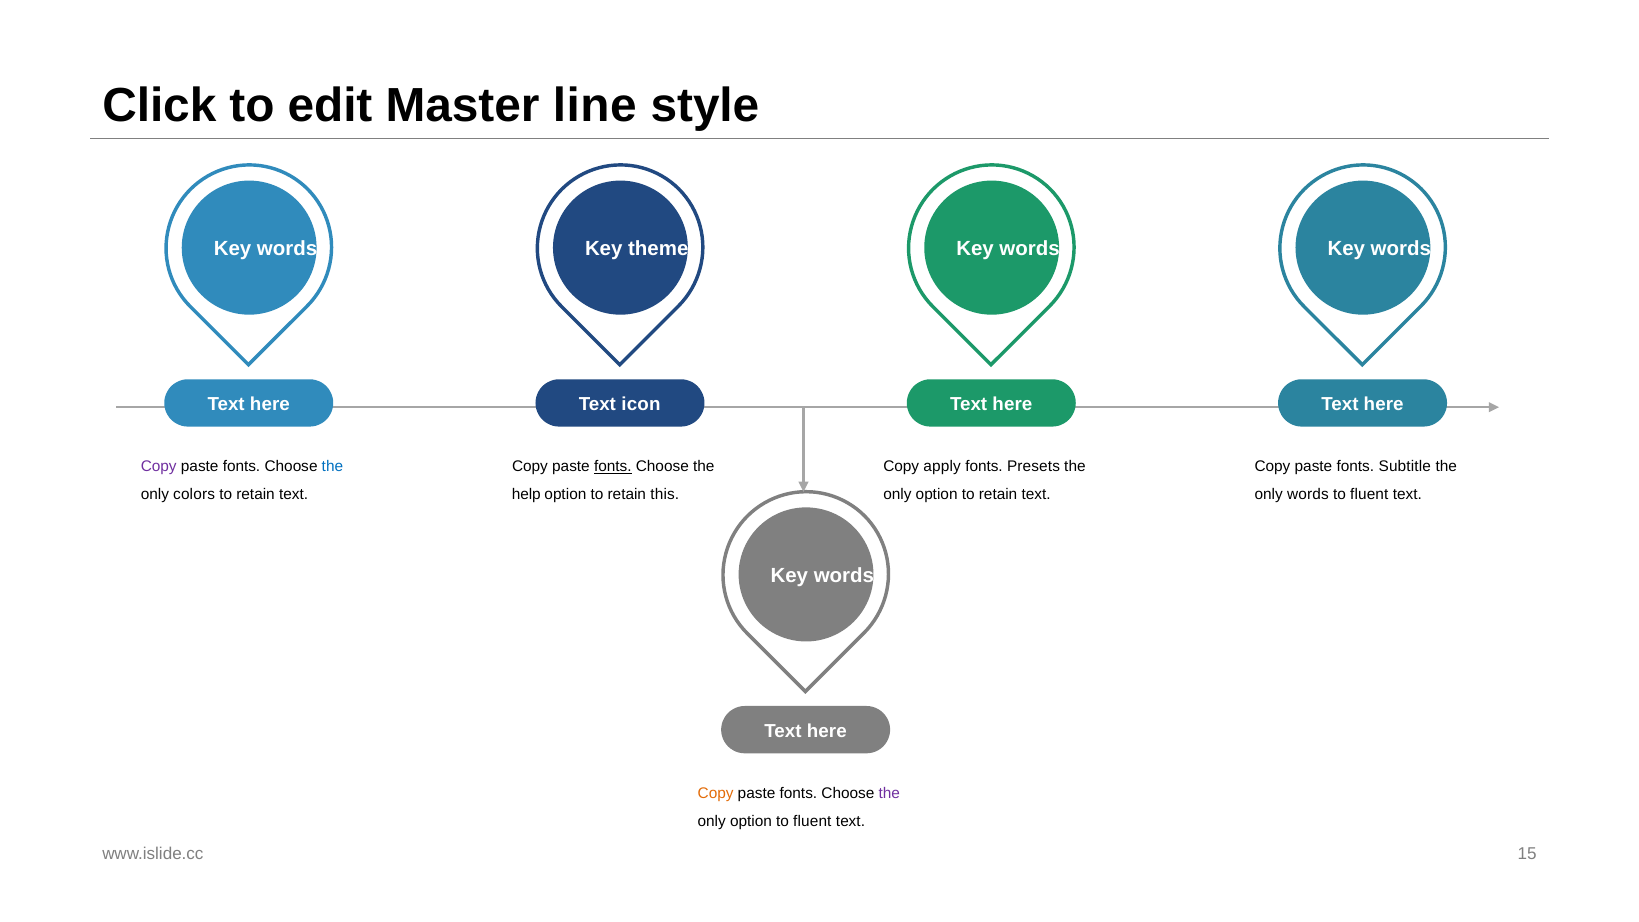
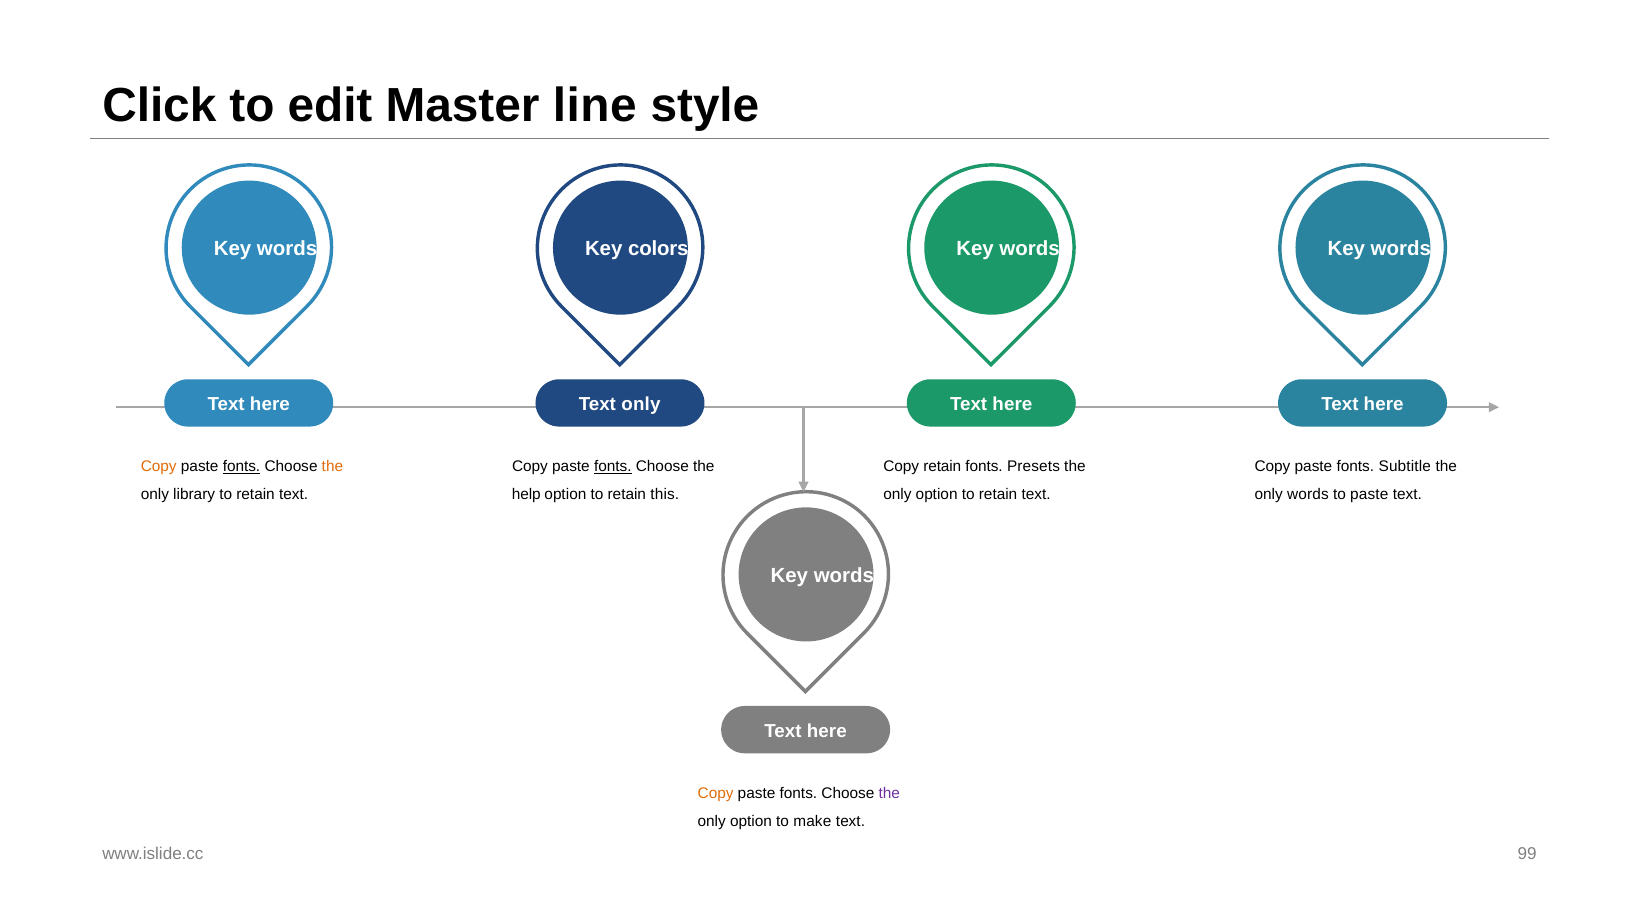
theme: theme -> colors
Text icon: icon -> only
Copy at (159, 467) colour: purple -> orange
fonts at (242, 467) underline: none -> present
the at (332, 467) colour: blue -> orange
Copy apply: apply -> retain
colors: colors -> library
fluent at (1369, 494): fluent -> paste
option to fluent: fluent -> make
15: 15 -> 99
